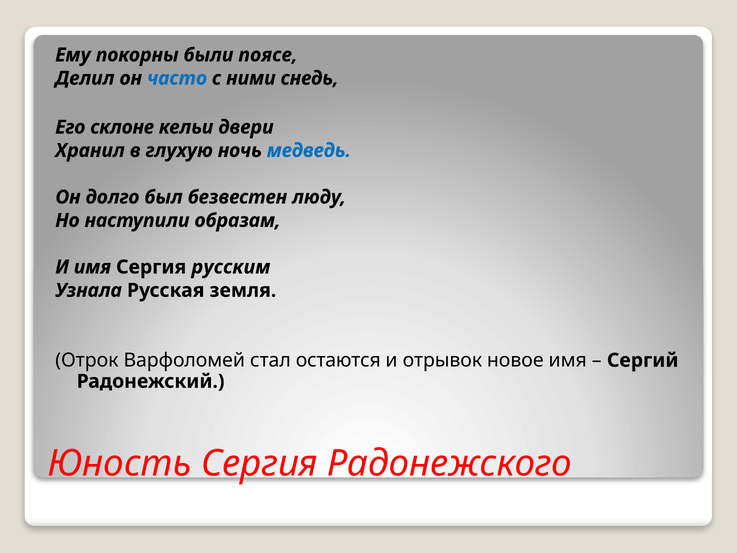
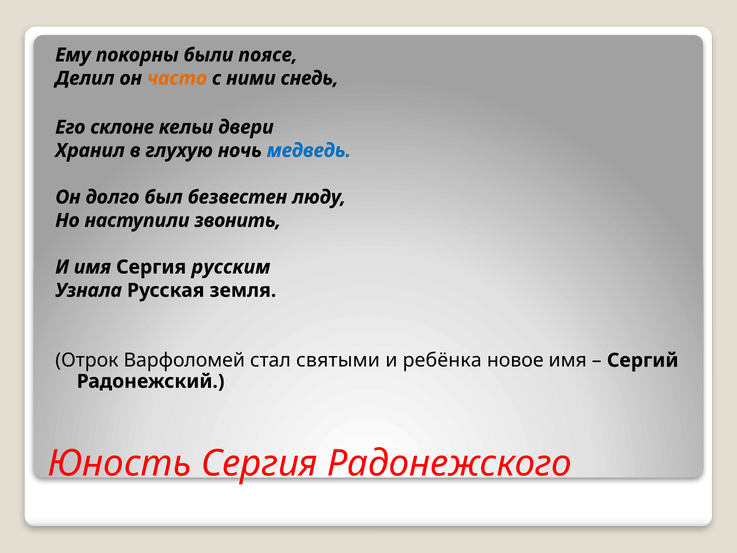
часто colour: blue -> orange
образам: образам -> звонить
остаются: остаются -> святыми
отрывок: отрывок -> ребёнка
